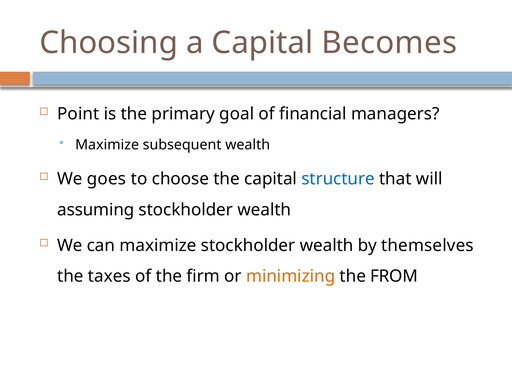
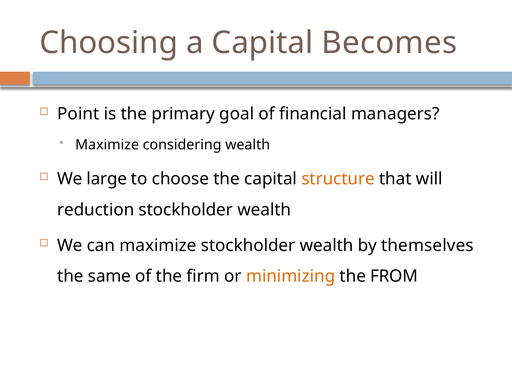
subsequent: subsequent -> considering
goes: goes -> large
structure colour: blue -> orange
assuming: assuming -> reduction
taxes: taxes -> same
